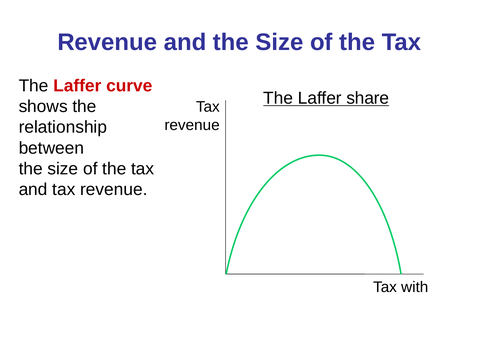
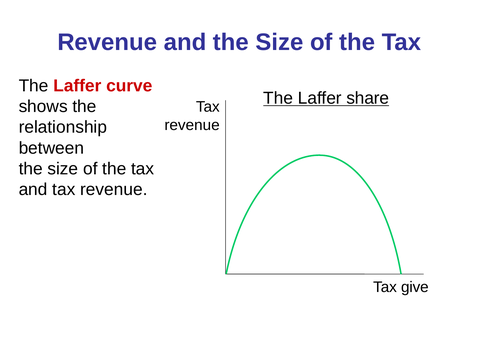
with: with -> give
